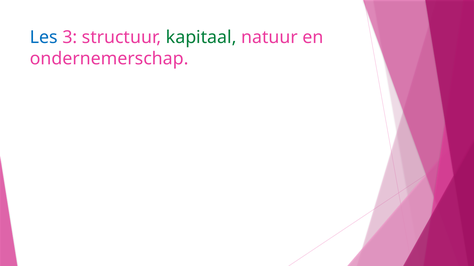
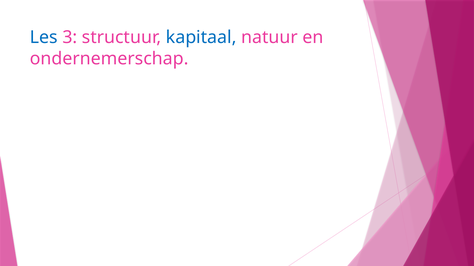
kapitaal colour: green -> blue
